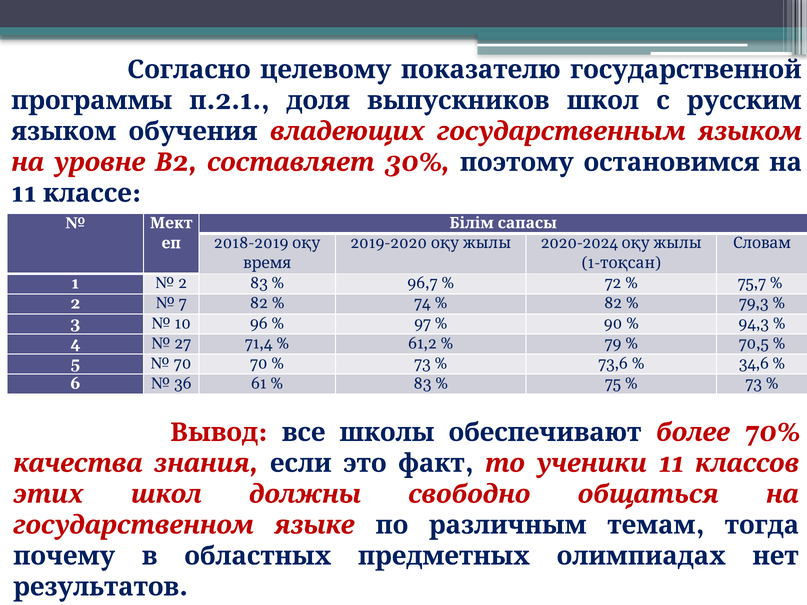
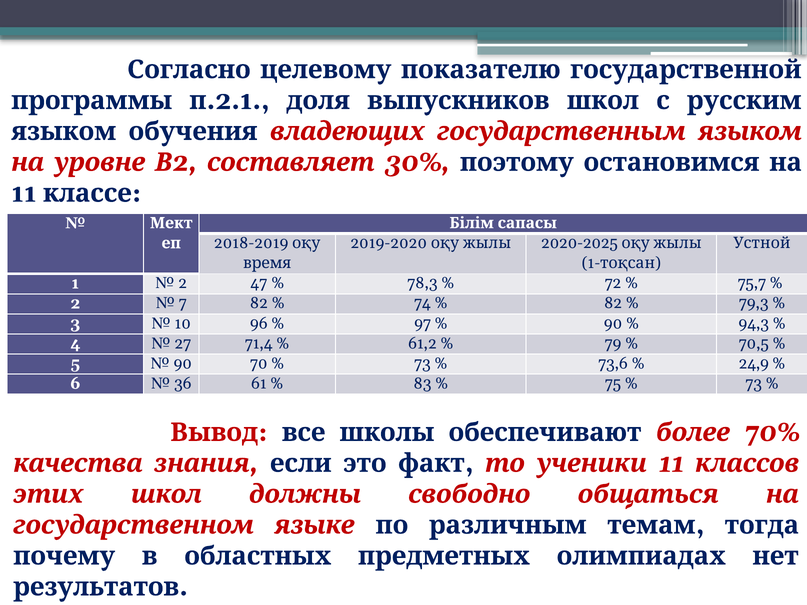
2020-2024: 2020-2024 -> 2020-2025
Словам: Словам -> Устной
2 83: 83 -> 47
96,7: 96,7 -> 78,3
70 at (183, 364): 70 -> 90
34,6: 34,6 -> 24,9
